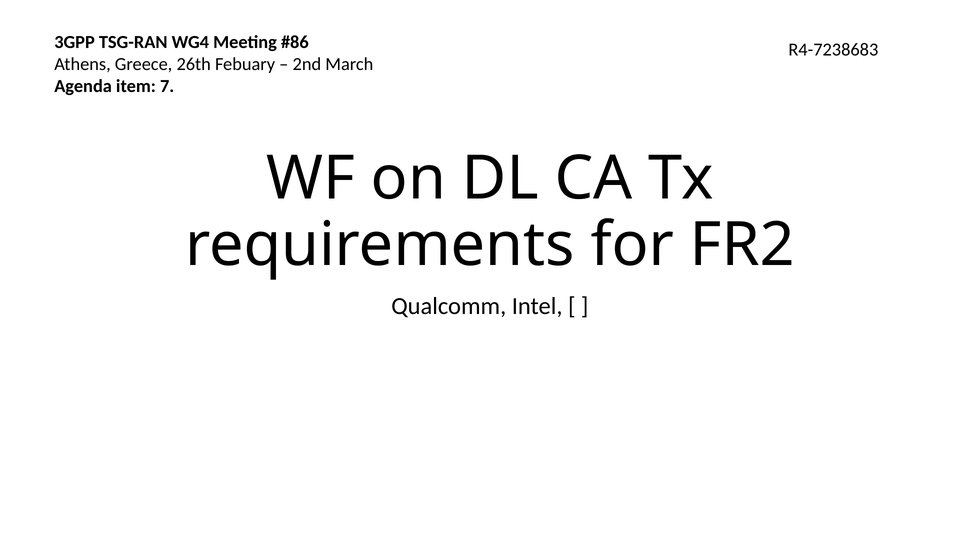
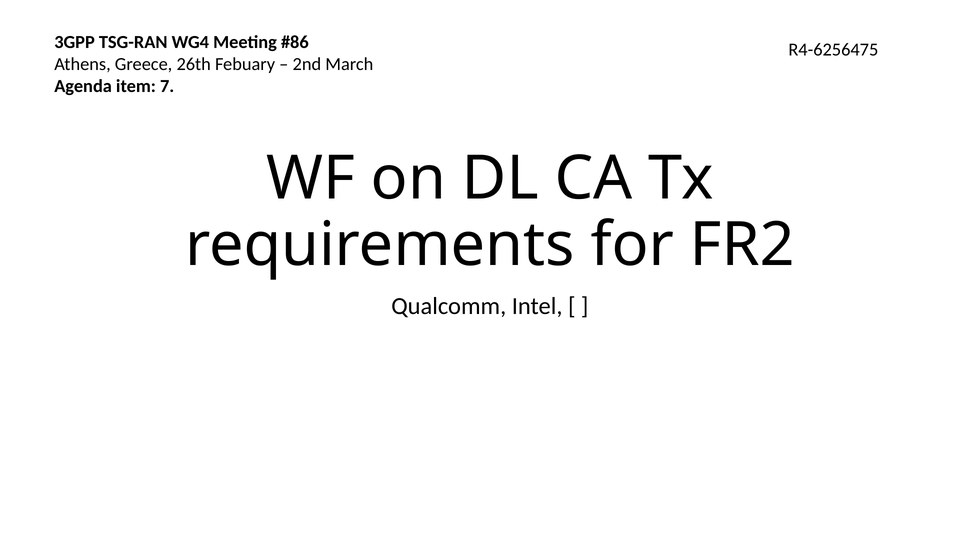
R4-7238683: R4-7238683 -> R4-6256475
